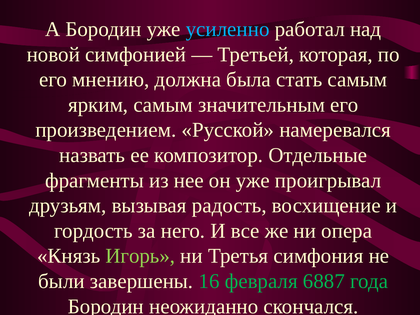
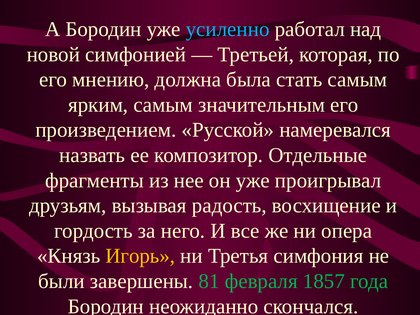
Игорь colour: light green -> yellow
16: 16 -> 81
6887: 6887 -> 1857
